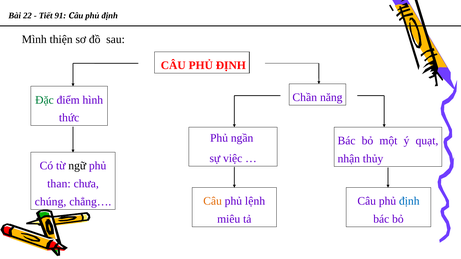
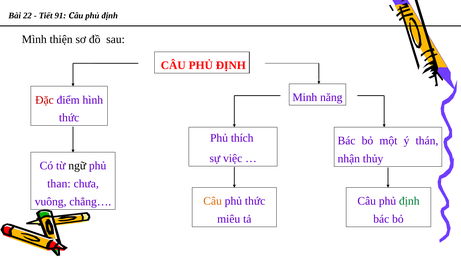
Chần: Chần -> Minh
Đặc colour: green -> red
ngần: ngần -> thích
quạt: quạt -> thán
định at (409, 201) colour: blue -> green
chúng: chúng -> vuông
phủ lệnh: lệnh -> thức
